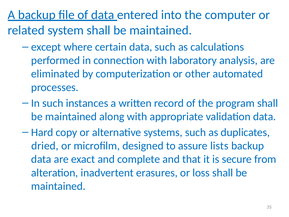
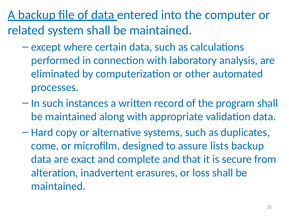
dried: dried -> come
